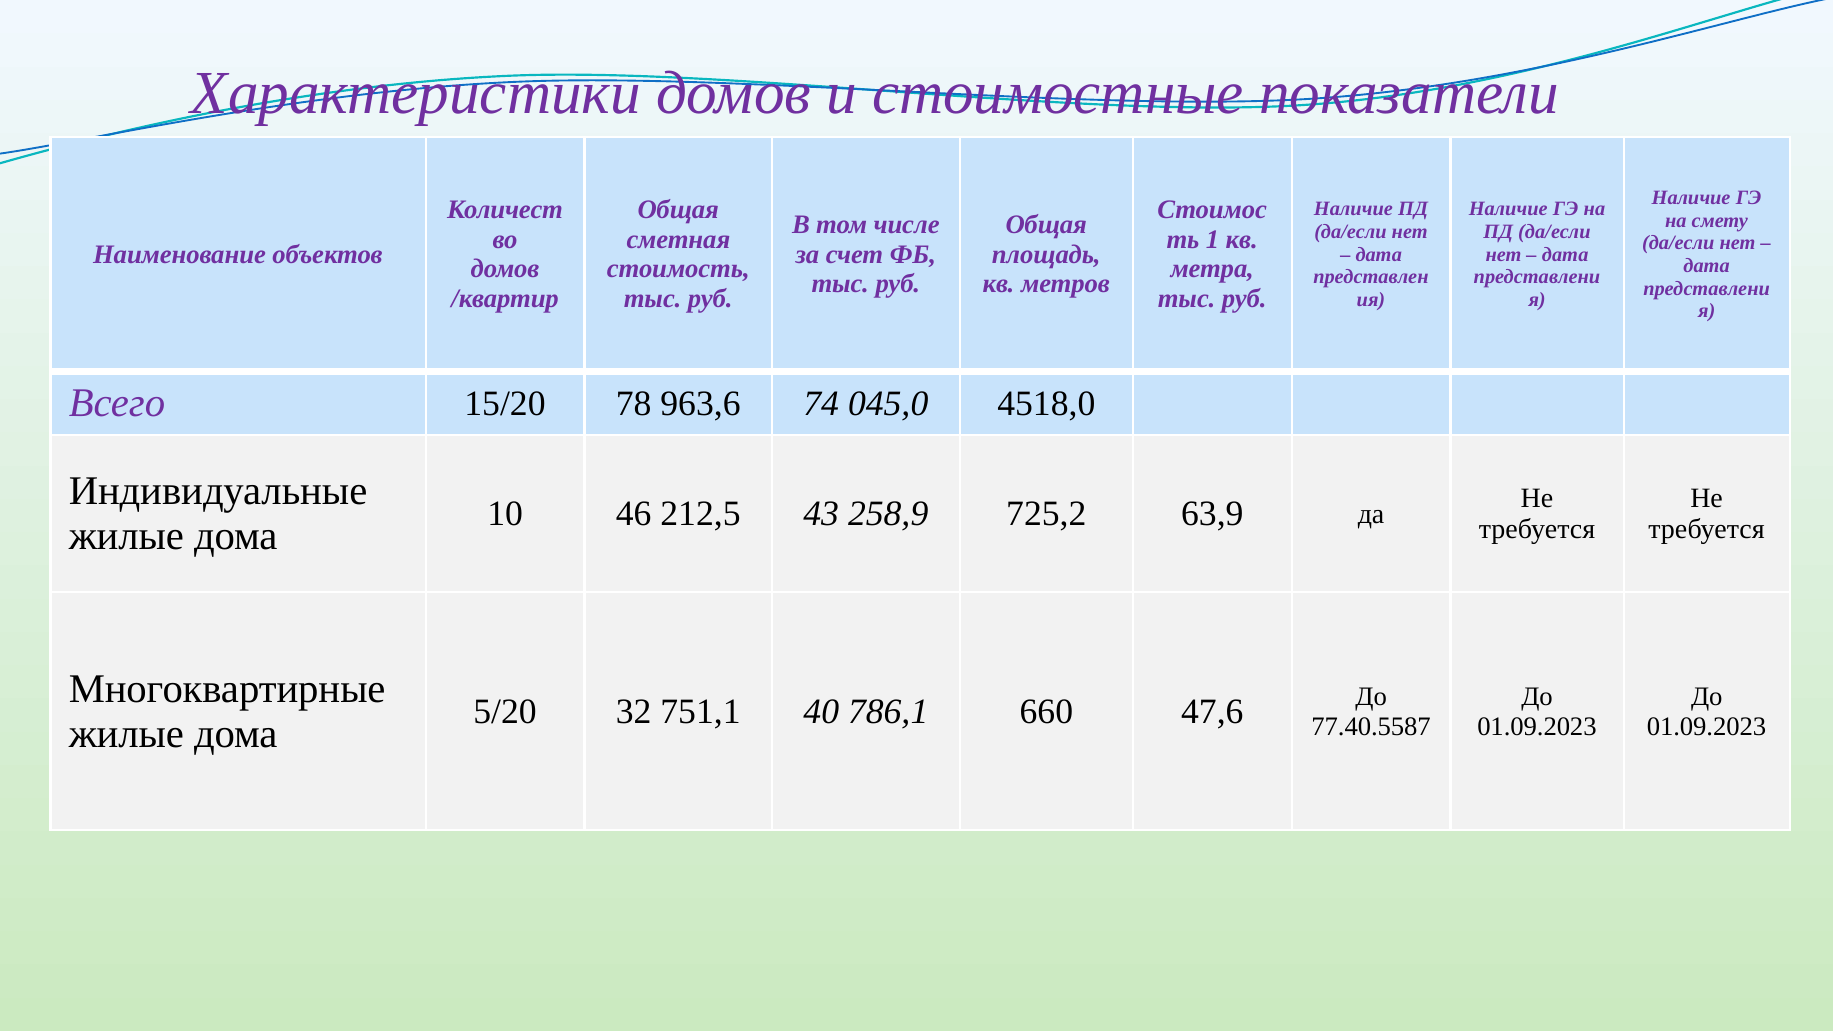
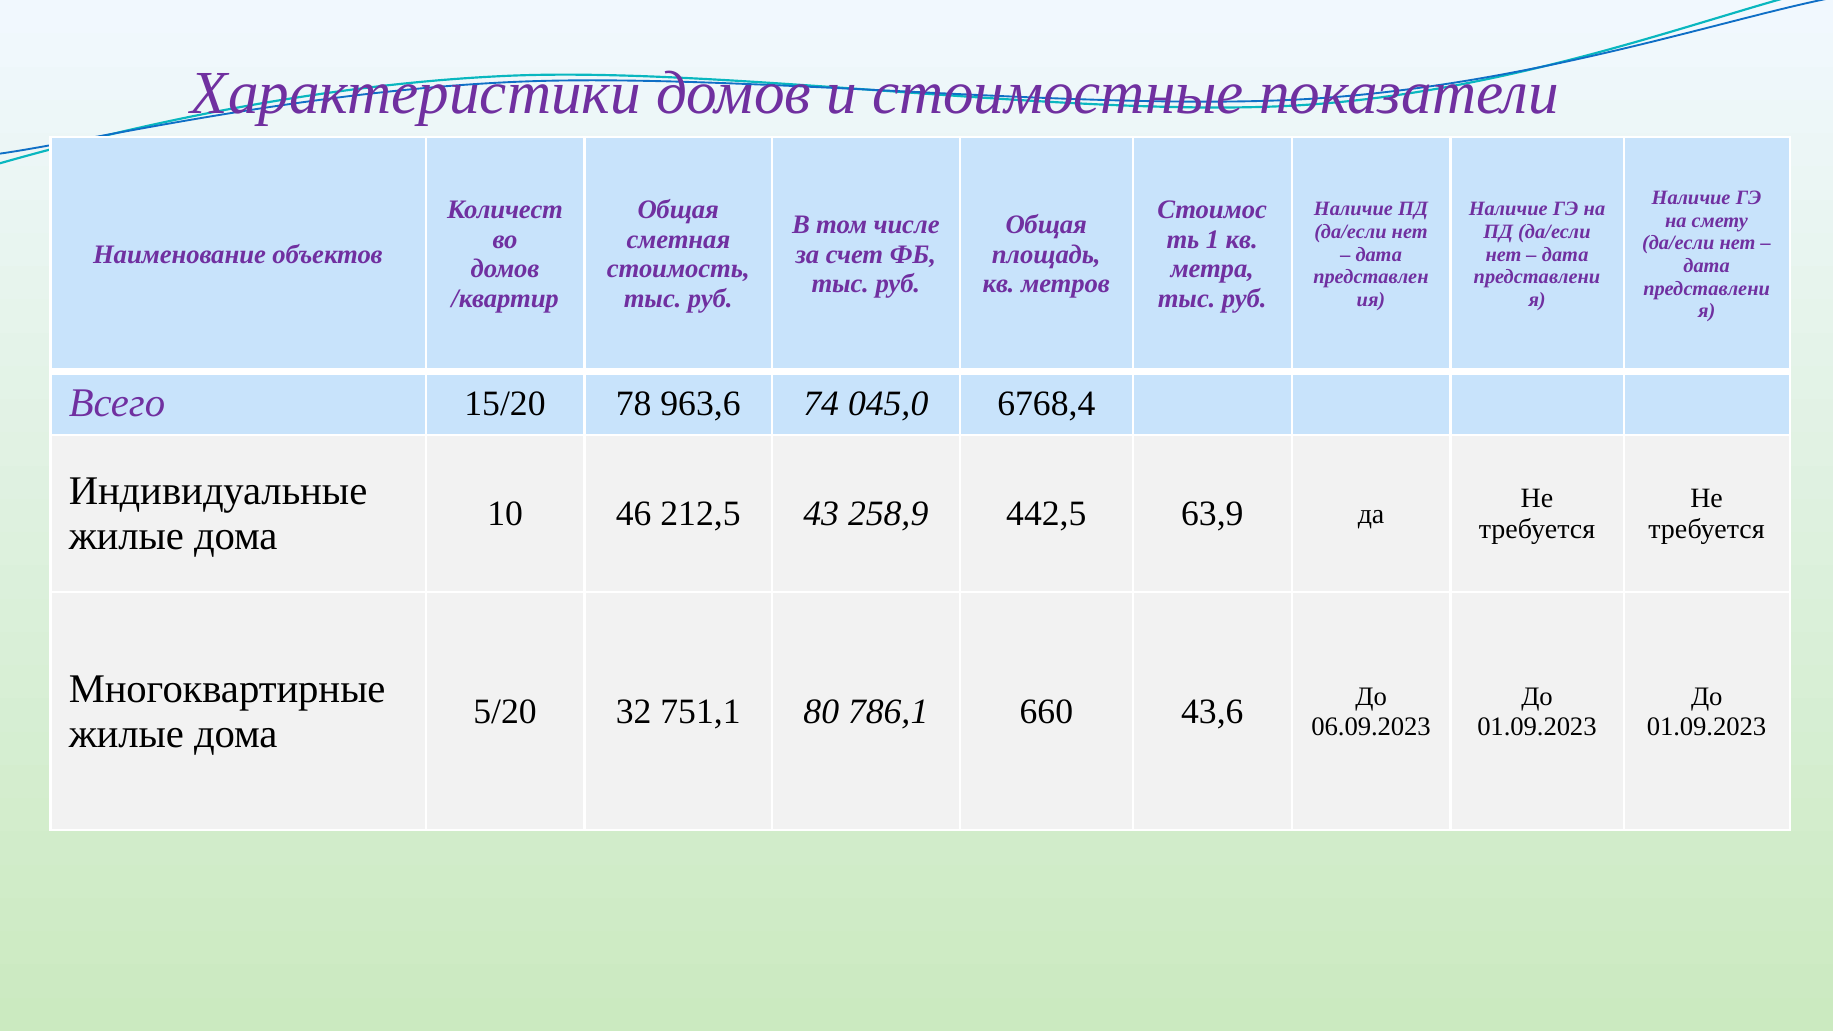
4518,0: 4518,0 -> 6768,4
725,2: 725,2 -> 442,5
40: 40 -> 80
47,6: 47,6 -> 43,6
77.40.5587: 77.40.5587 -> 06.09.2023
